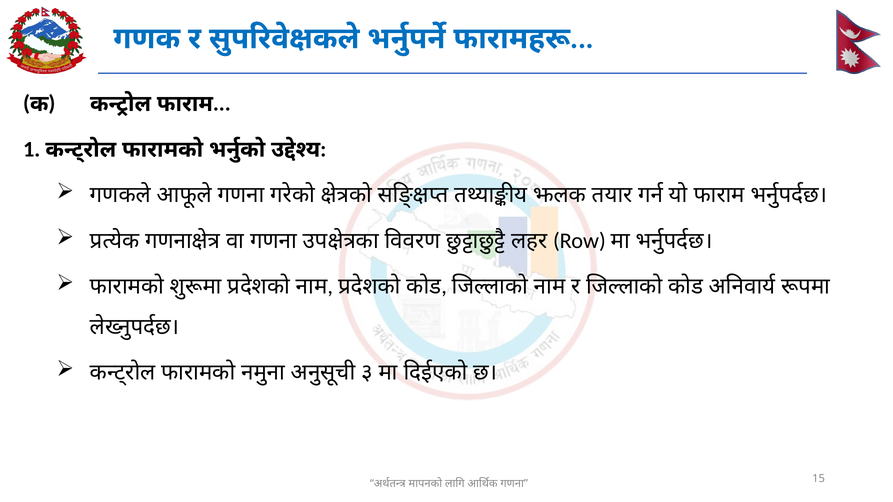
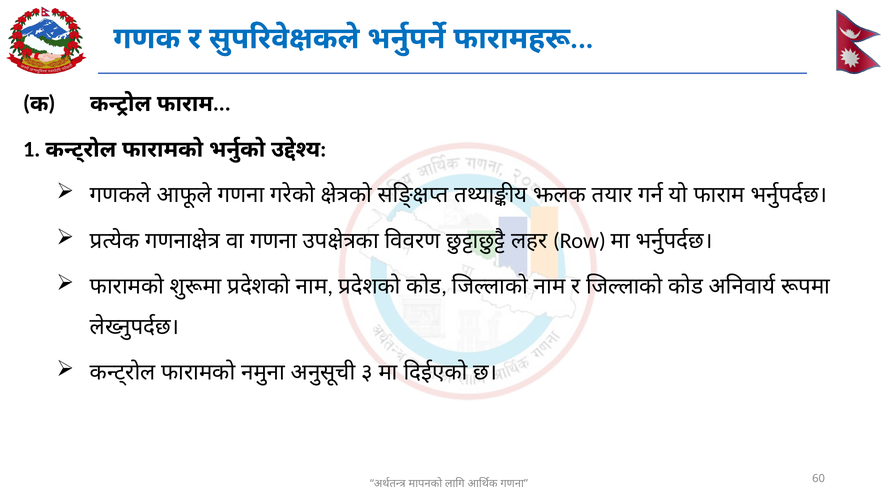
15: 15 -> 60
